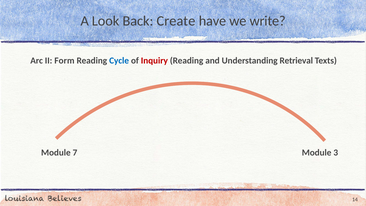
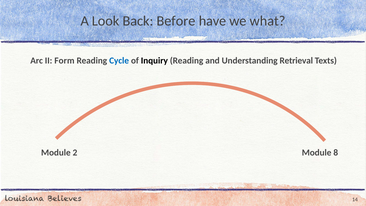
Create: Create -> Before
write: write -> what
Inquiry colour: red -> black
7: 7 -> 2
3: 3 -> 8
